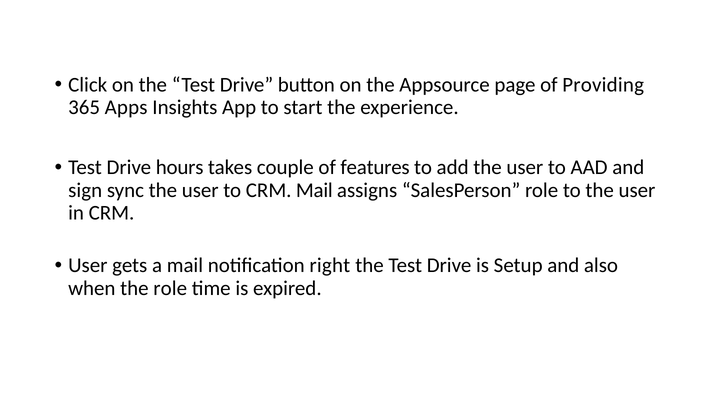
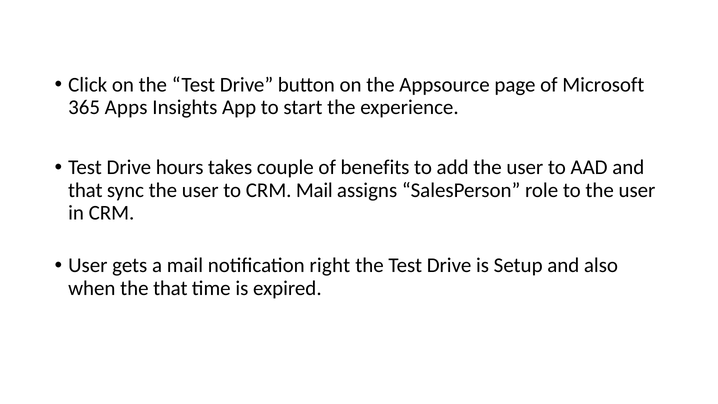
Providing: Providing -> Microsoft
features: features -> benefits
sign at (85, 190): sign -> that
the role: role -> that
